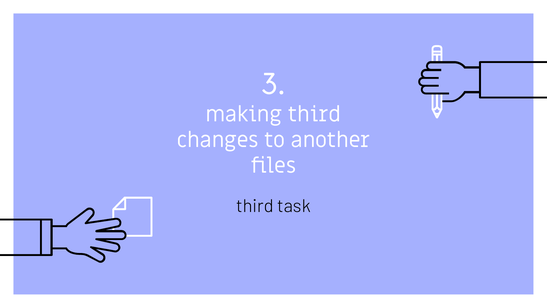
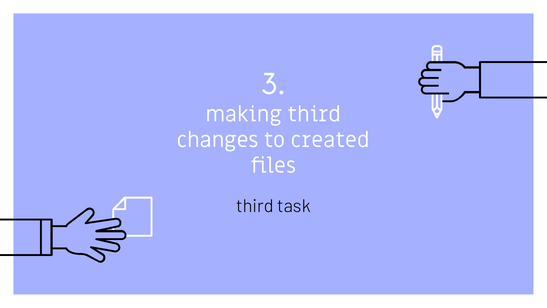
another: another -> created
